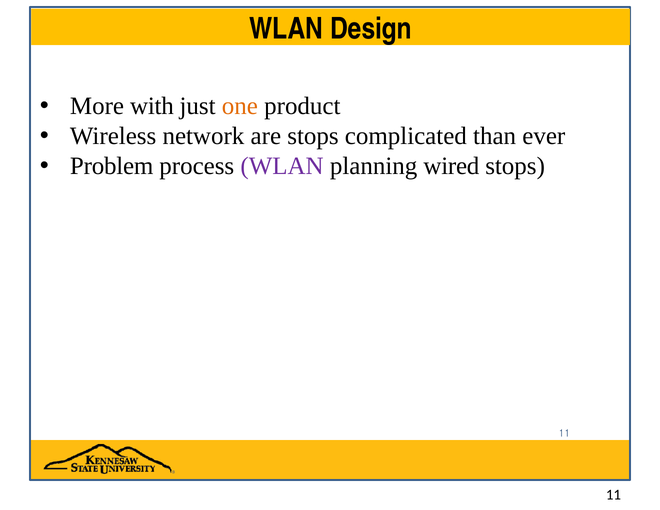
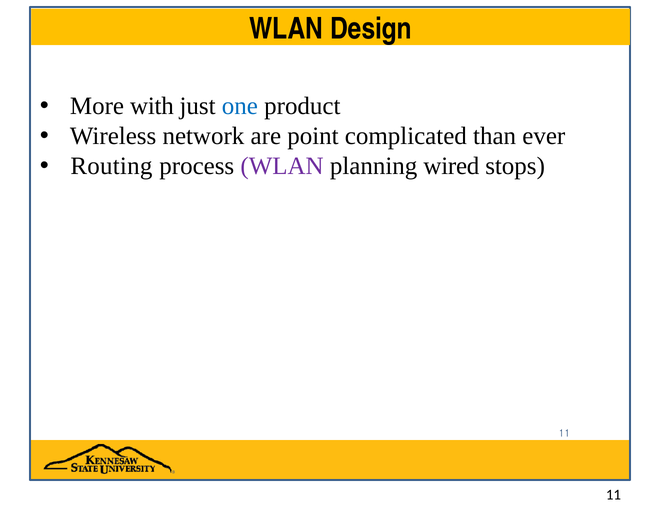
one colour: orange -> blue
are stops: stops -> point
Problem: Problem -> Routing
